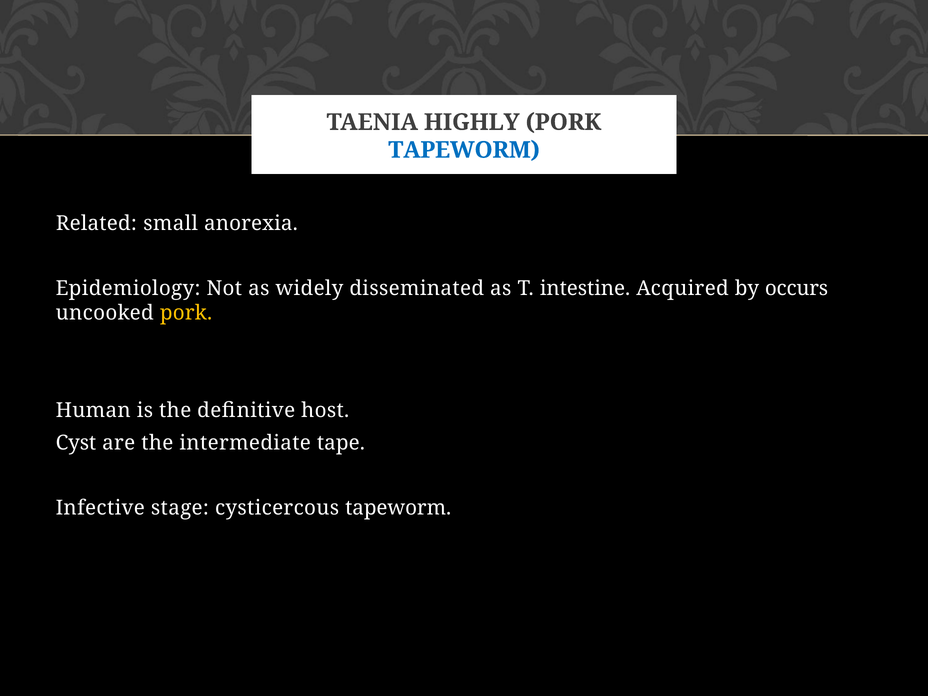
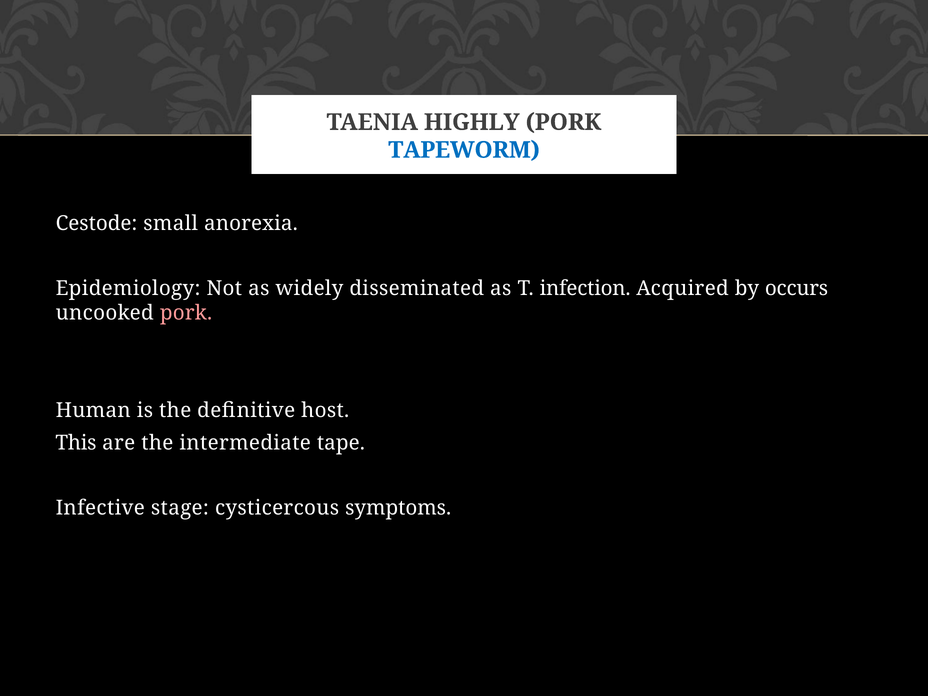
Related: Related -> Cestode
intestine: intestine -> infection
pork at (186, 313) colour: yellow -> pink
Cyst: Cyst -> This
cysticercous tapeworm: tapeworm -> symptoms
